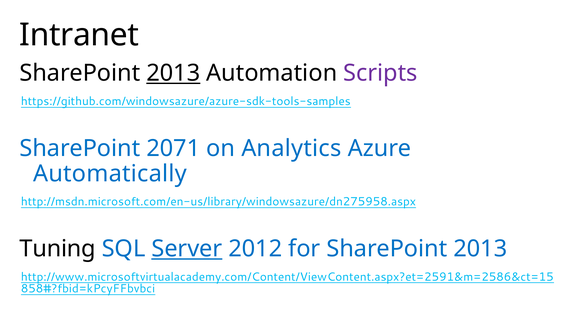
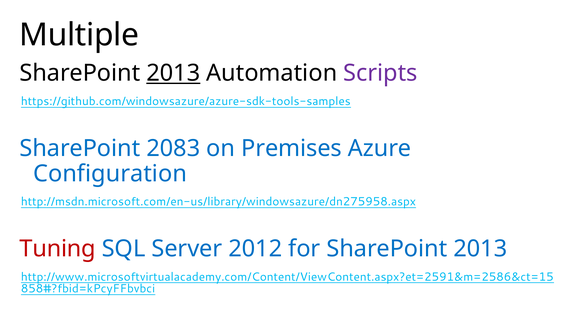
Intranet: Intranet -> Multiple
2071: 2071 -> 2083
Analytics: Analytics -> Premises
Automatically: Automatically -> Configuration
Tuning colour: black -> red
Server underline: present -> none
